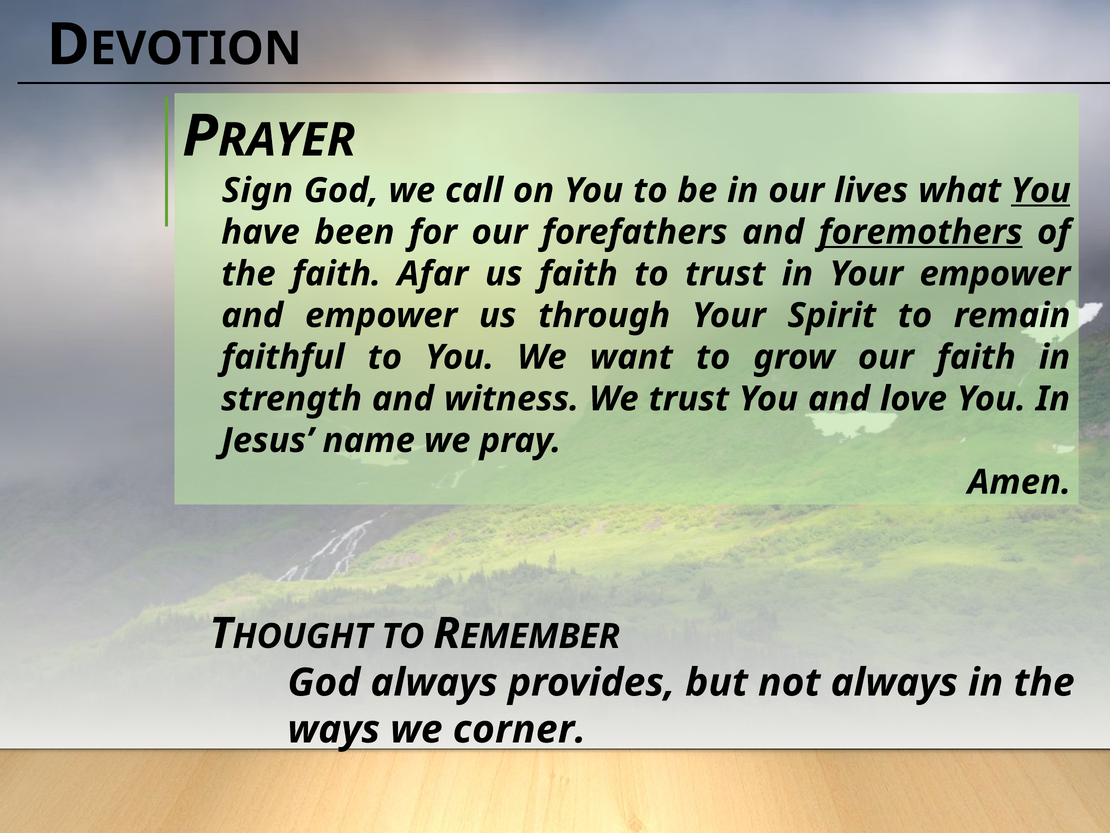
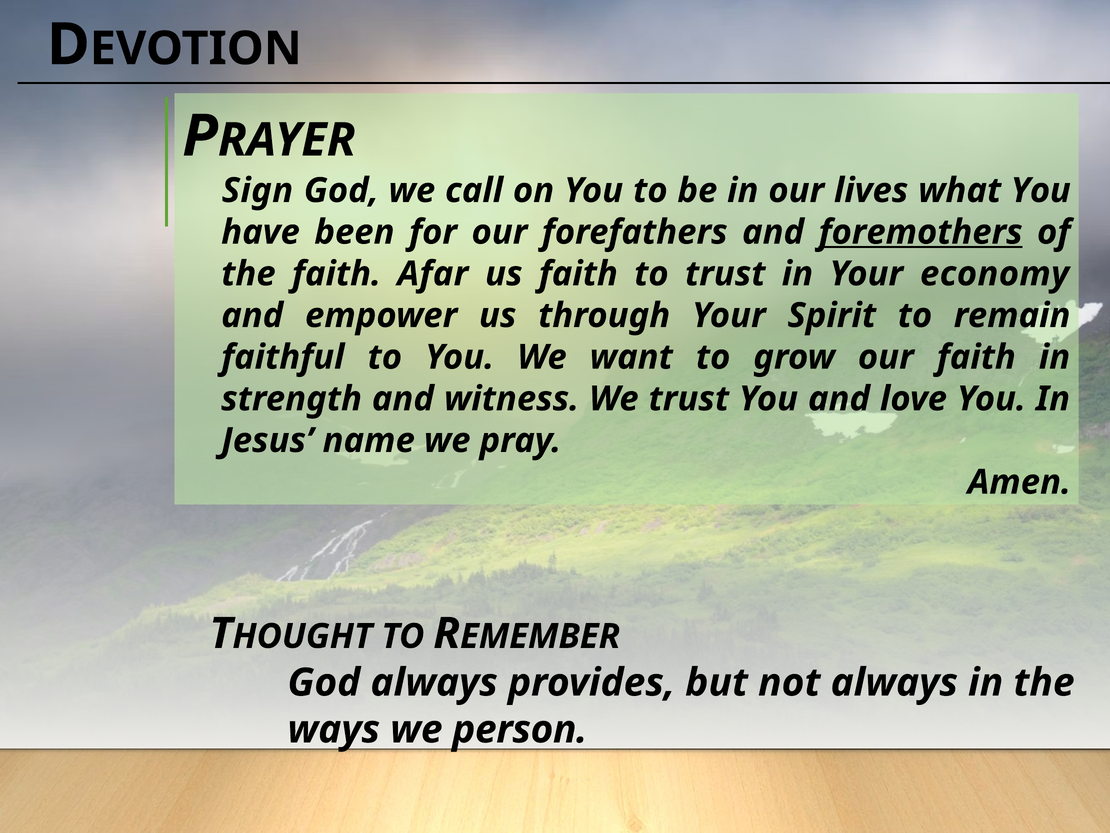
You at (1041, 190) underline: present -> none
Your empower: empower -> economy
corner: corner -> person
